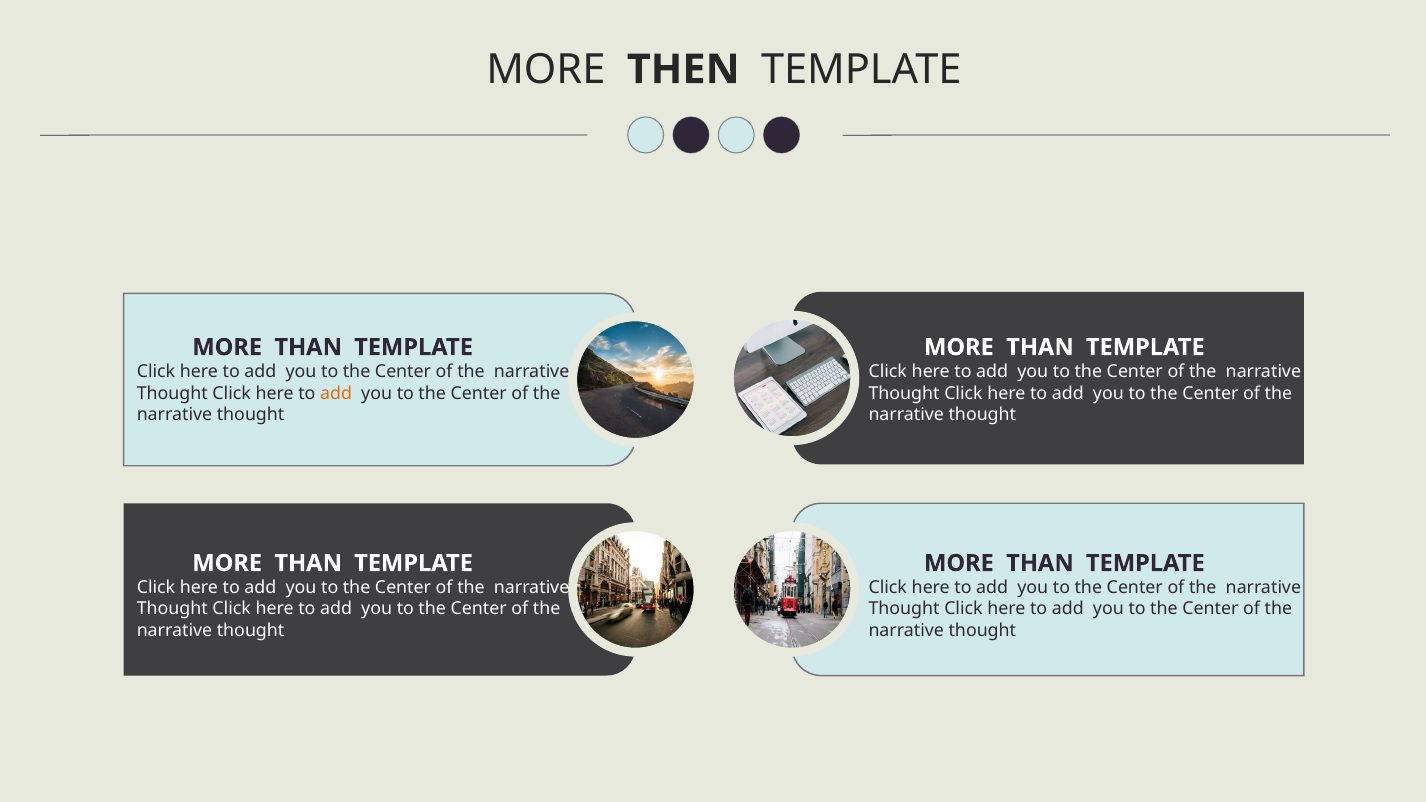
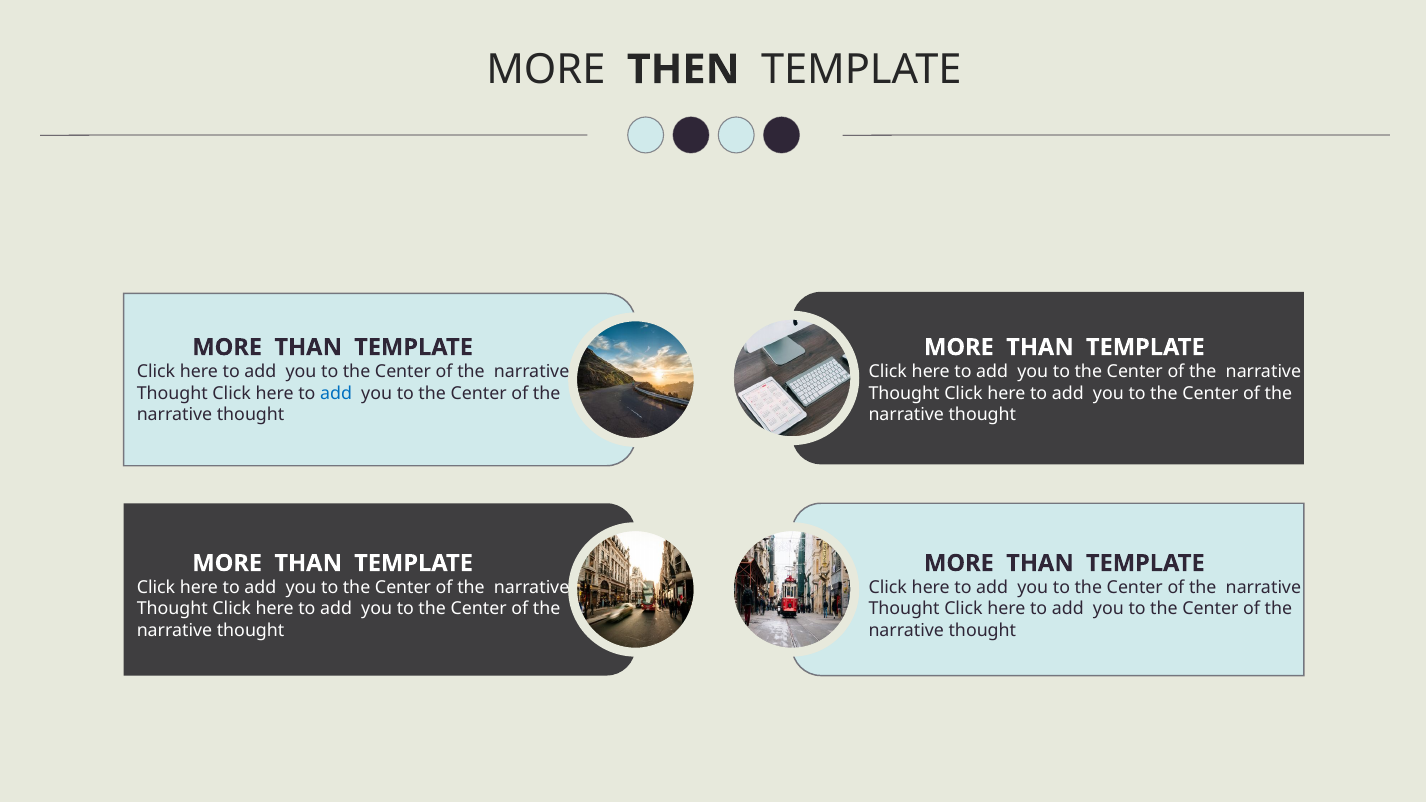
add at (336, 393) colour: orange -> blue
